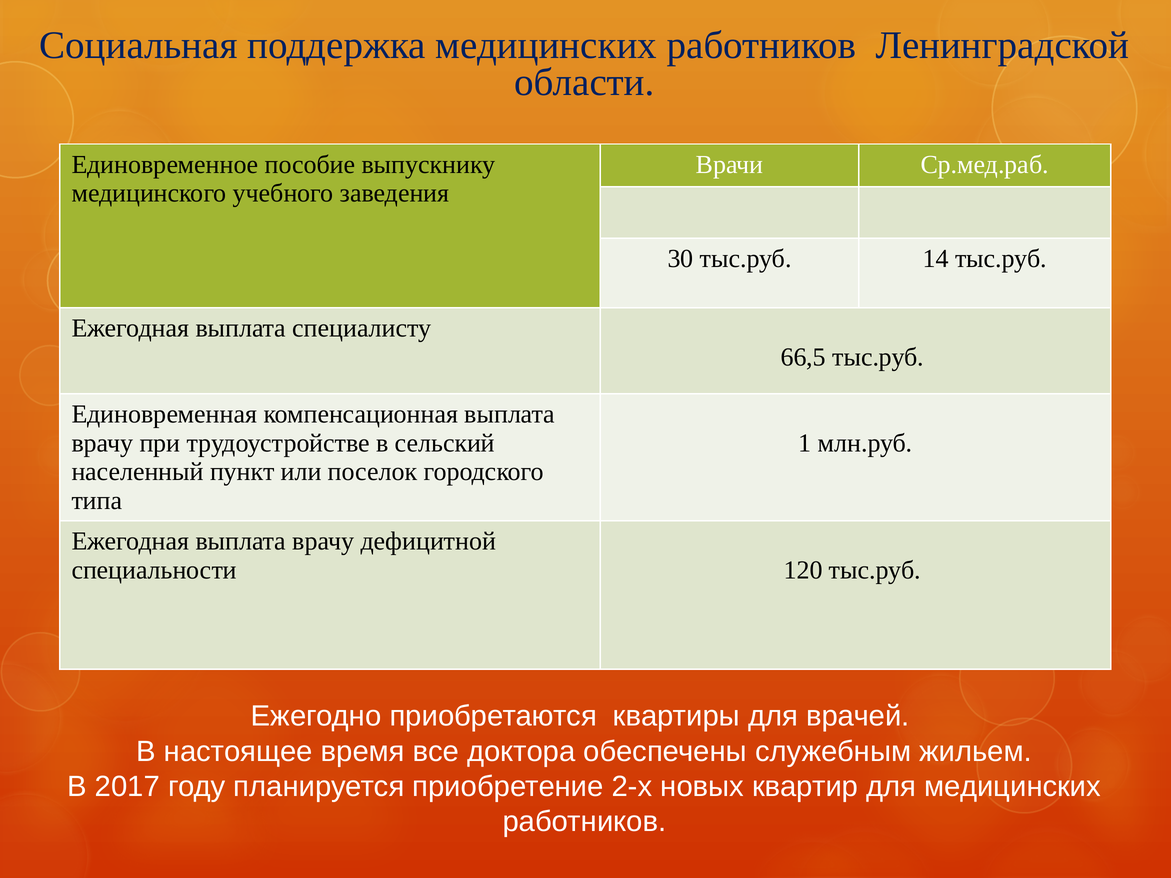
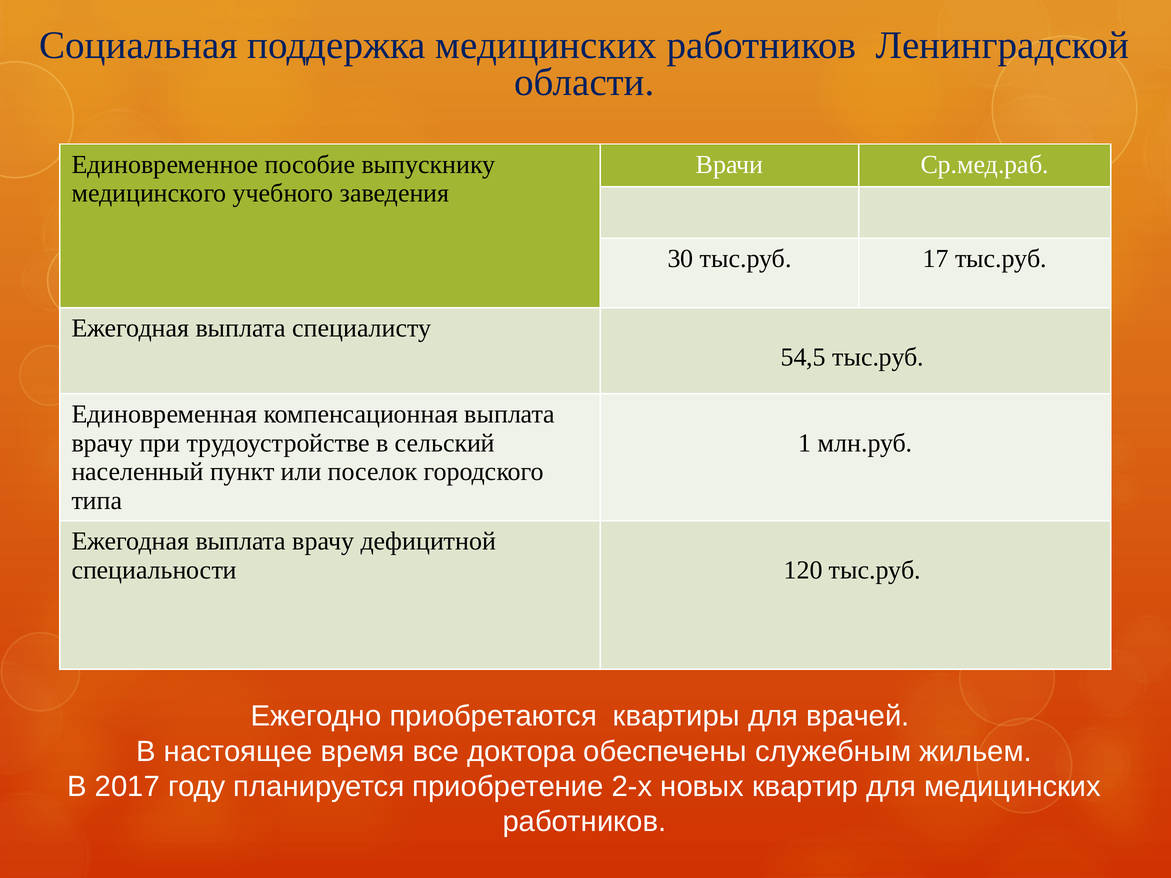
14: 14 -> 17
66,5: 66,5 -> 54,5
